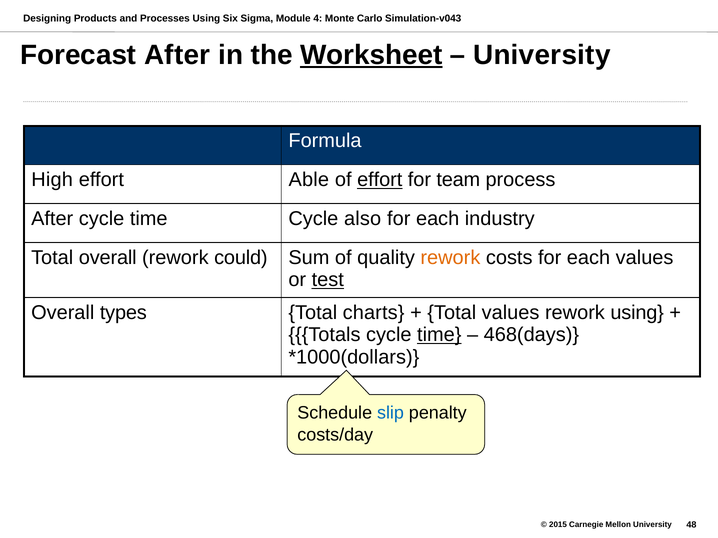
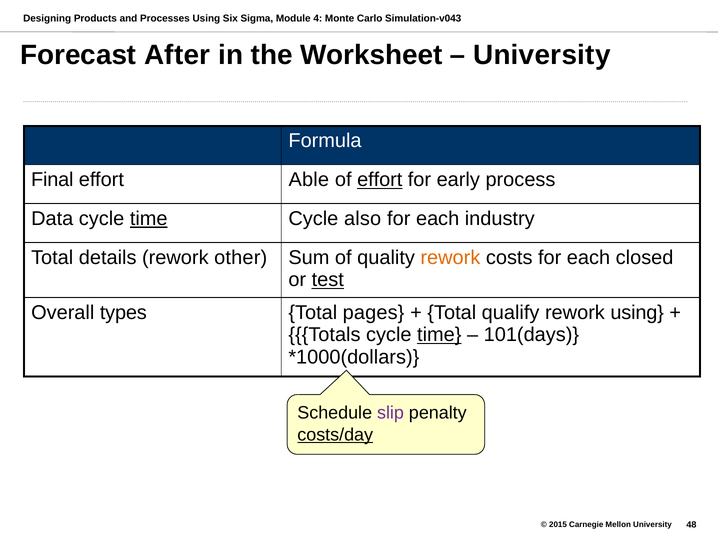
Worksheet underline: present -> none
High: High -> Final
team: team -> early
After at (52, 219): After -> Data
time at (149, 219) underline: none -> present
Total overall: overall -> details
could: could -> other
each values: values -> closed
charts: charts -> pages
Total values: values -> qualify
468(days: 468(days -> 101(days
slip colour: blue -> purple
costs/day underline: none -> present
